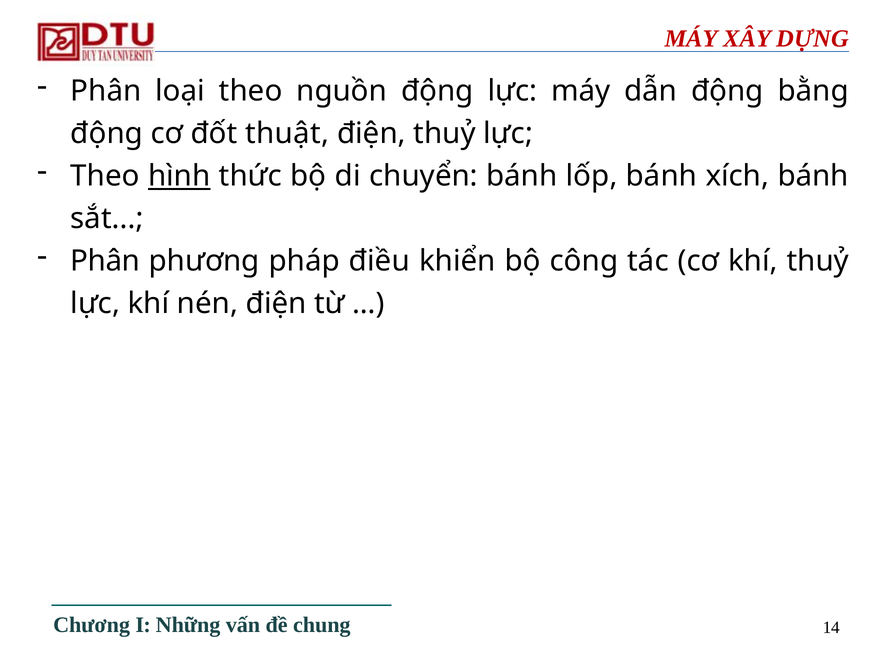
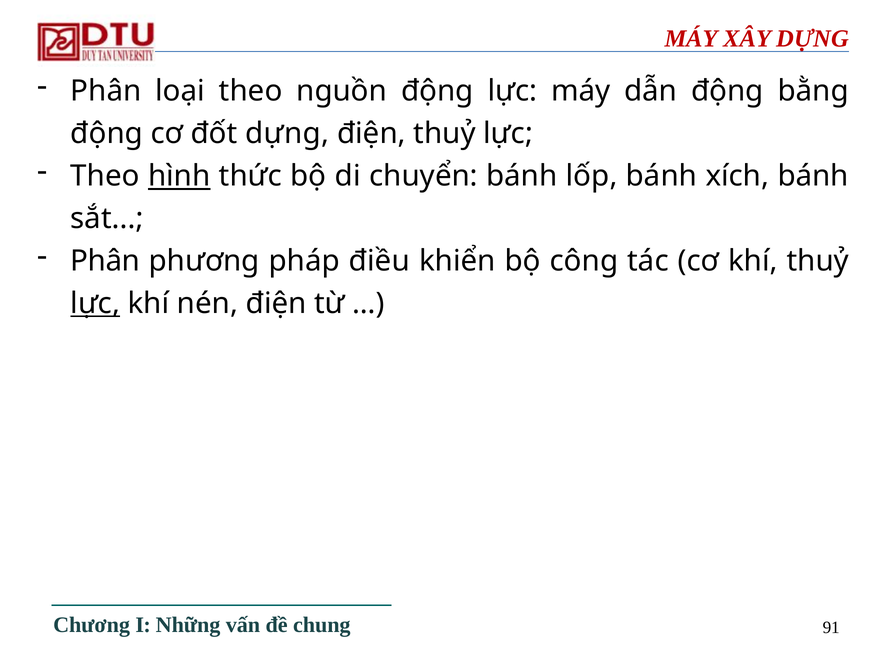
đốt thuật: thuật -> dựng
lực at (95, 304) underline: none -> present
14: 14 -> 91
